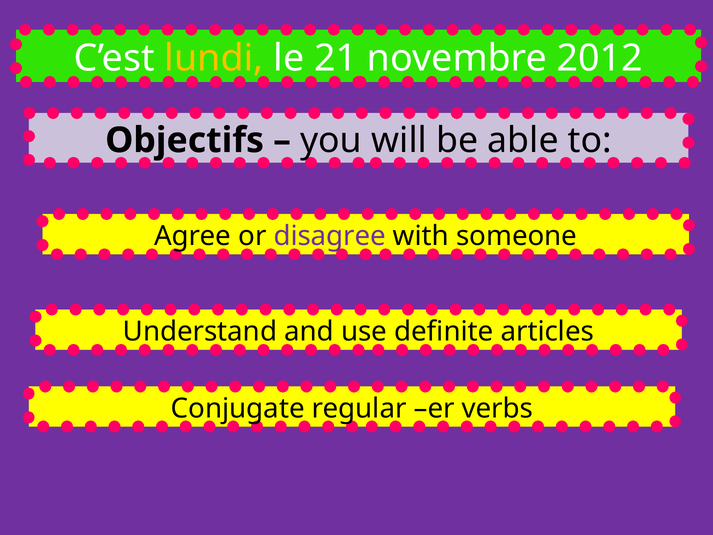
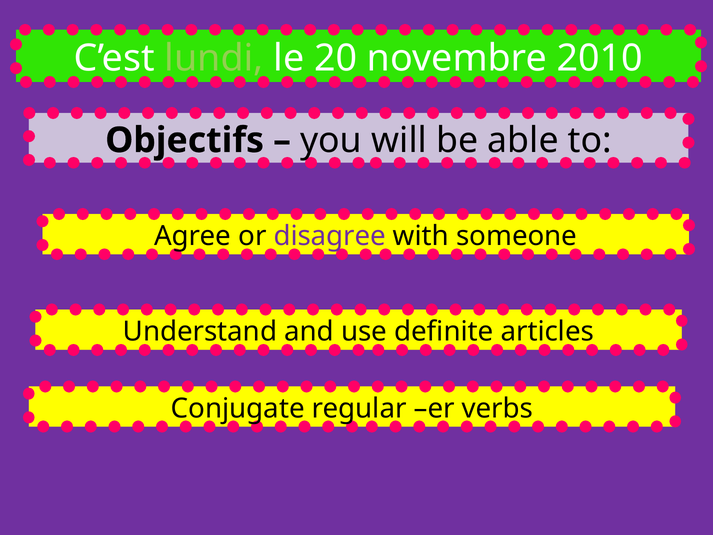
lundi colour: yellow -> light green
21: 21 -> 20
2012: 2012 -> 2010
